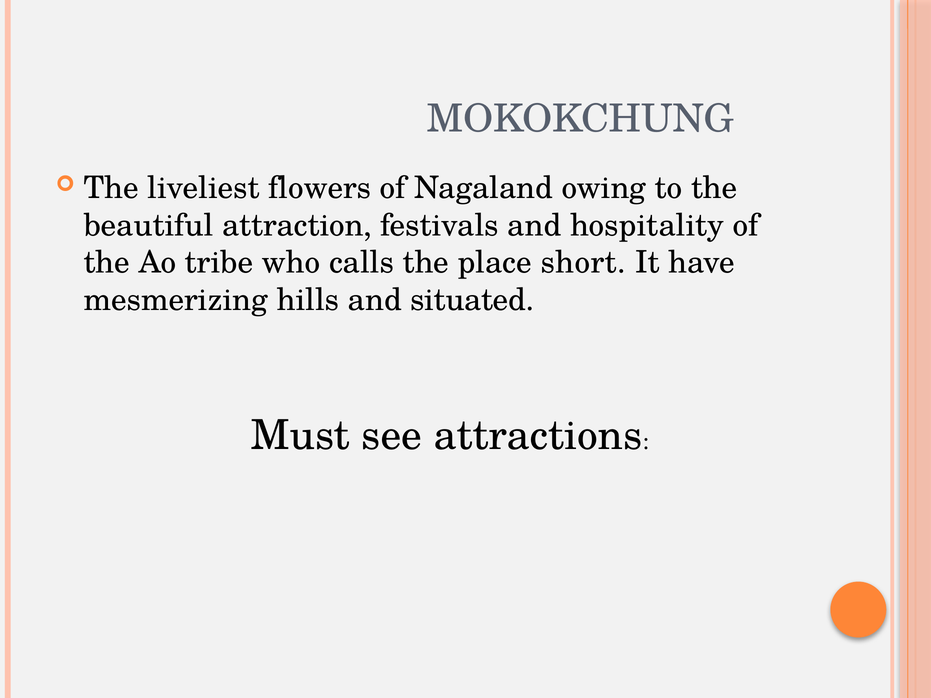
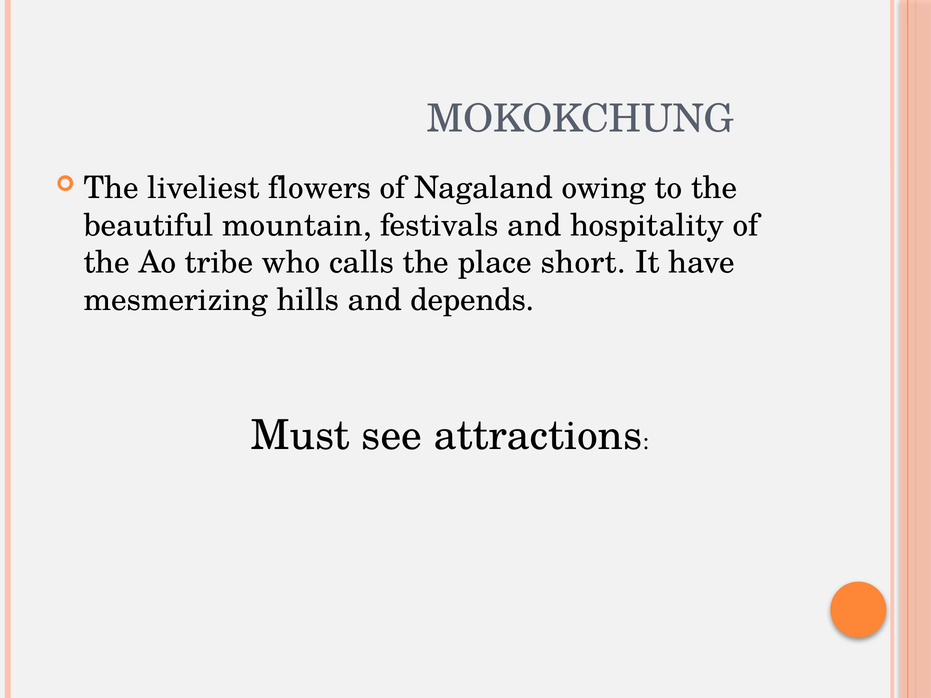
attraction: attraction -> mountain
situated: situated -> depends
